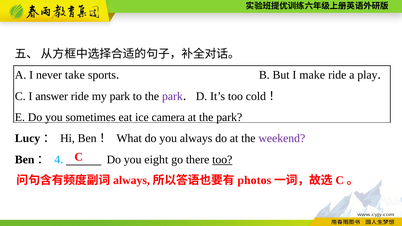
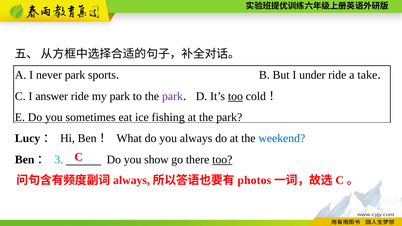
never take: take -> park
make: make -> under
play: play -> take
too at (235, 96) underline: none -> present
camera: camera -> fishing
weekend colour: purple -> blue
4: 4 -> 3
eight: eight -> show
